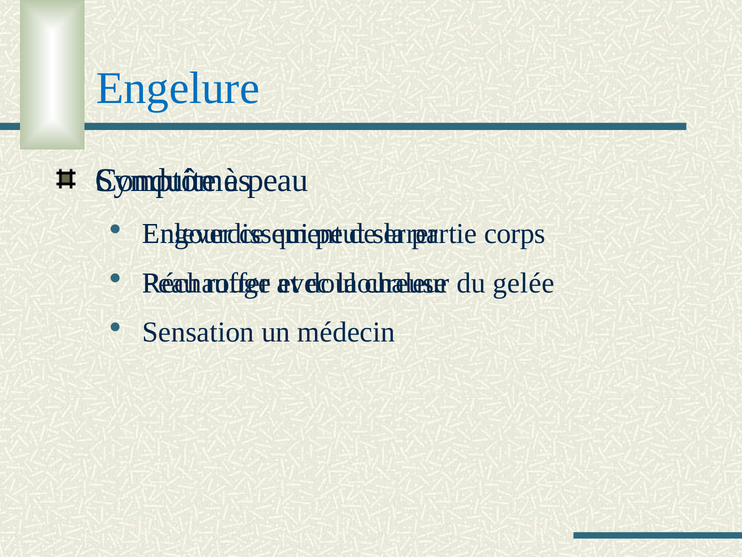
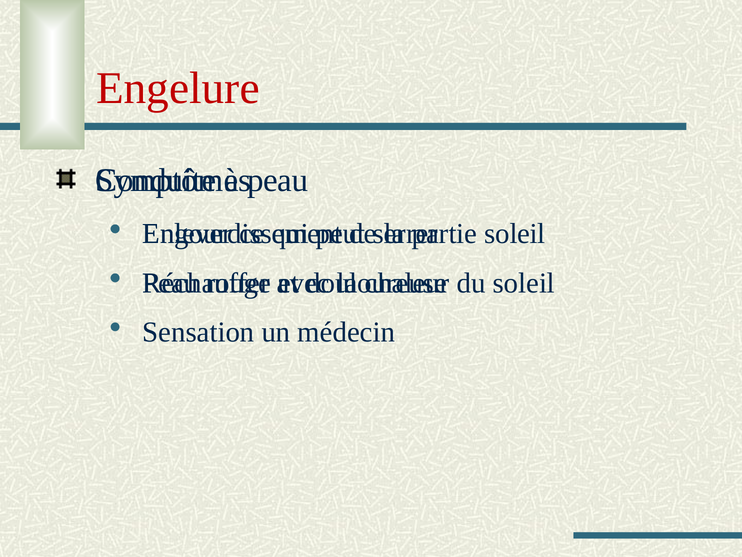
Engelure colour: blue -> red
corps at (515, 234): corps -> soleil
du gelée: gelée -> soleil
